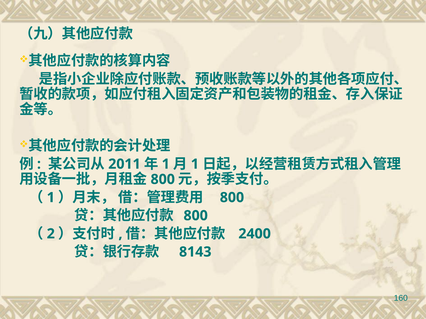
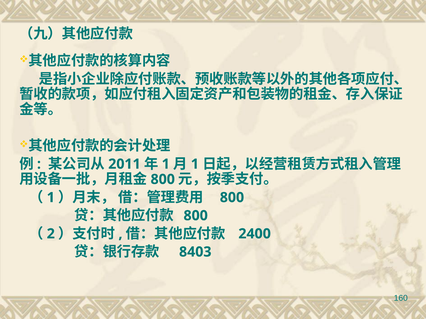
8143: 8143 -> 8403
